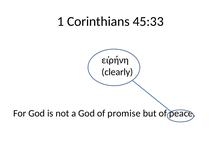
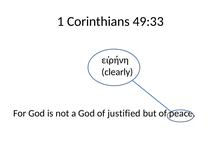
45:33: 45:33 -> 49:33
promise: promise -> justified
